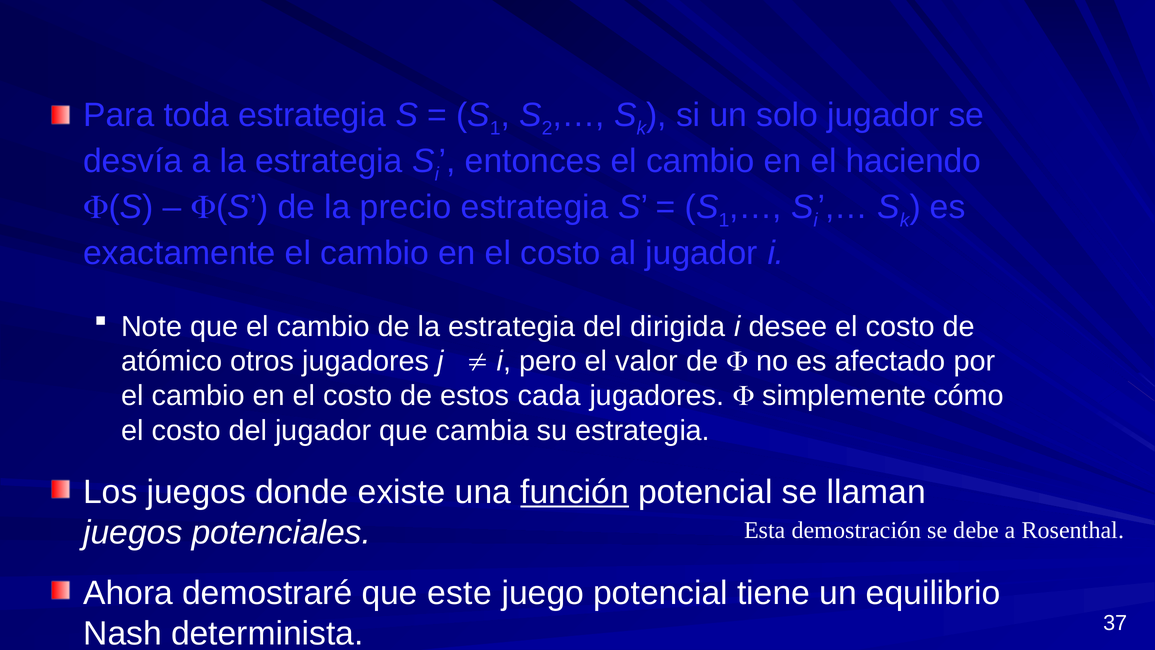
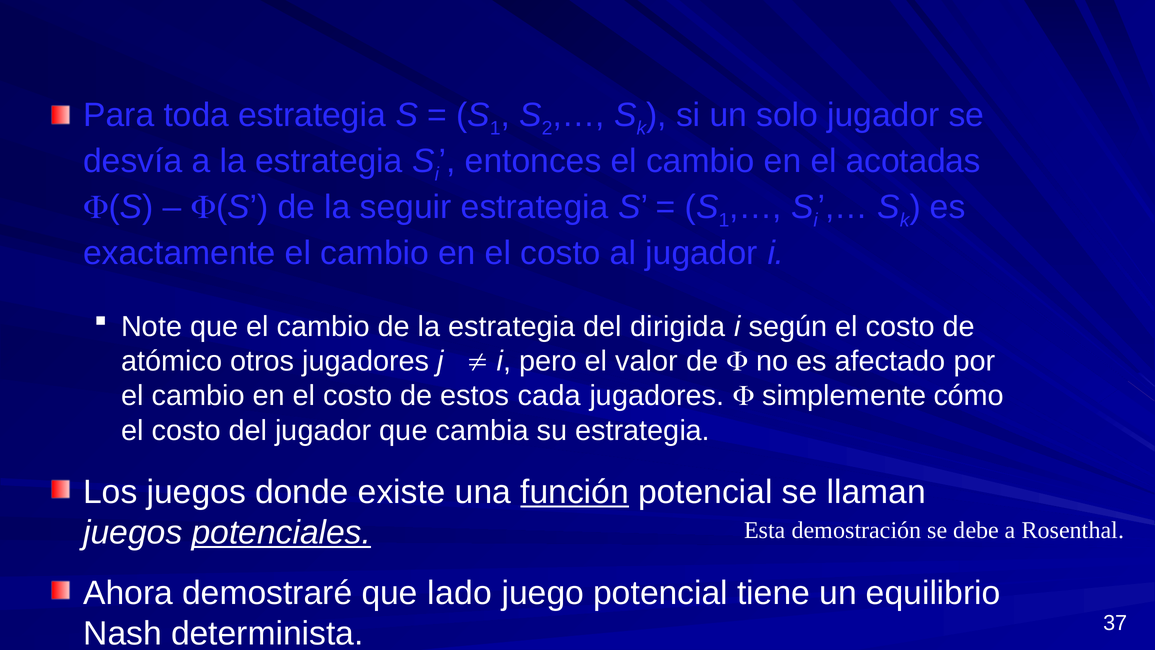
haciendo: haciendo -> acotadas
precio: precio -> seguir
desee: desee -> según
potenciales underline: none -> present
este: este -> lado
